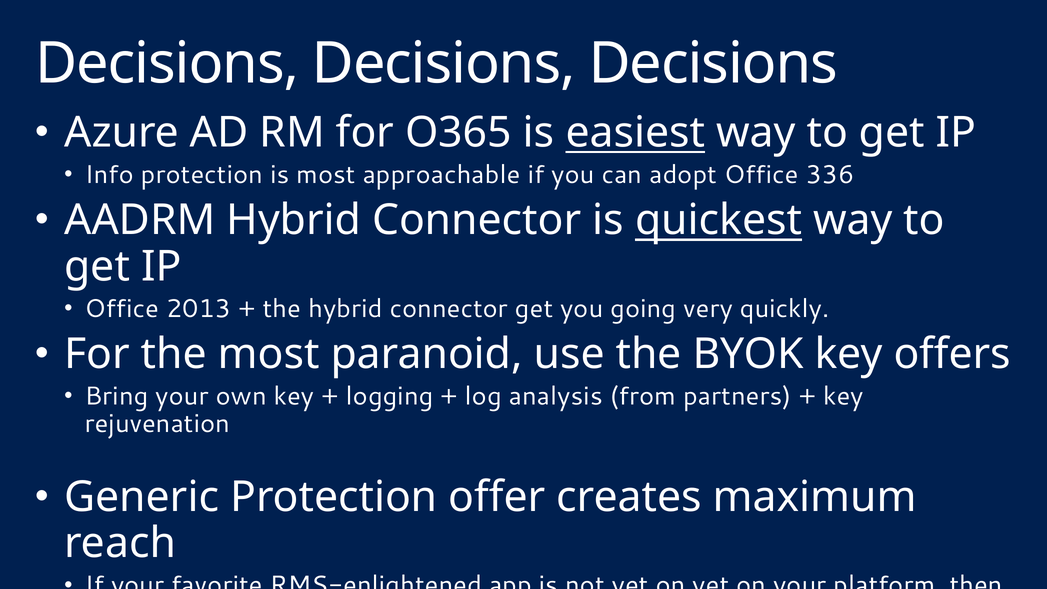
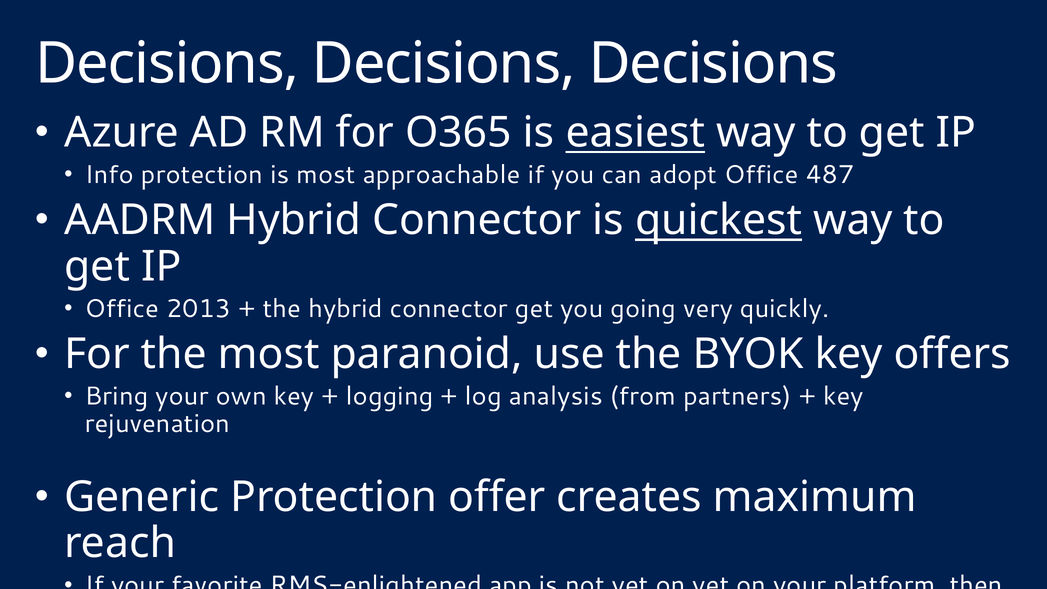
336: 336 -> 487
